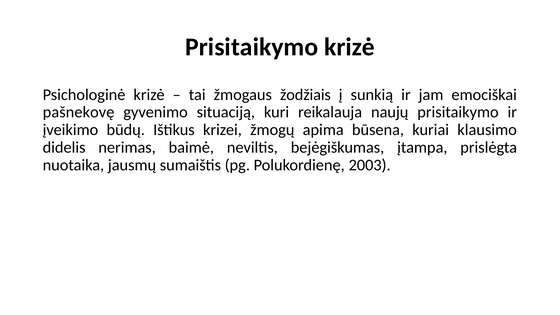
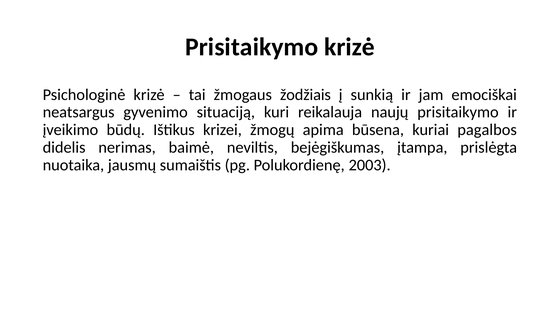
pašnekovę: pašnekovę -> neatsargus
klausimo: klausimo -> pagalbos
